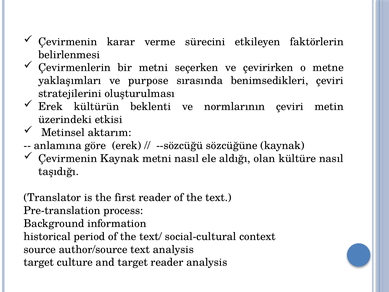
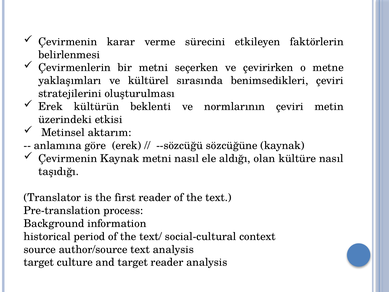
purpose: purpose -> kültürel
